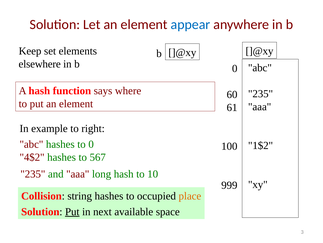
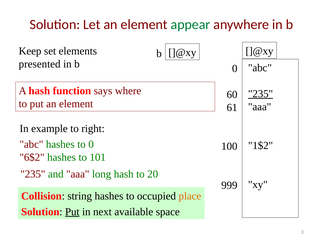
appear colour: blue -> green
elsewhere: elsewhere -> presented
235 at (261, 93) underline: none -> present
4$2: 4$2 -> 6$2
567: 567 -> 101
10: 10 -> 20
